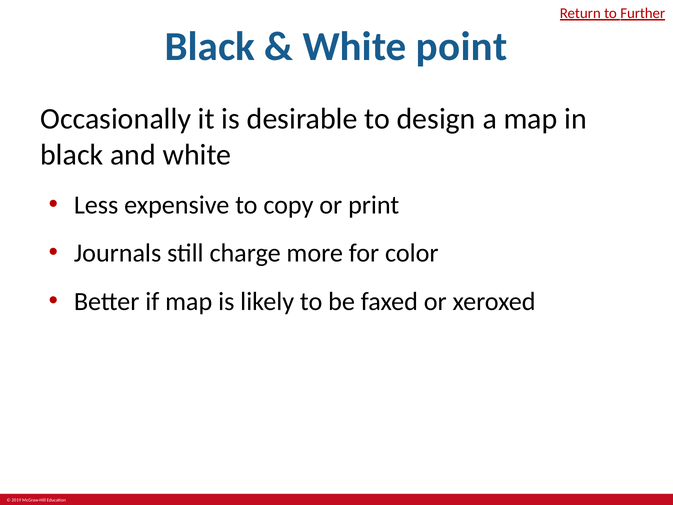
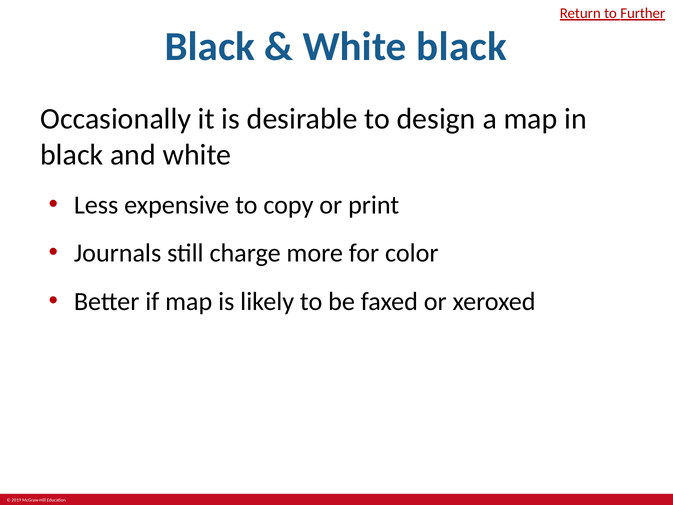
White point: point -> black
